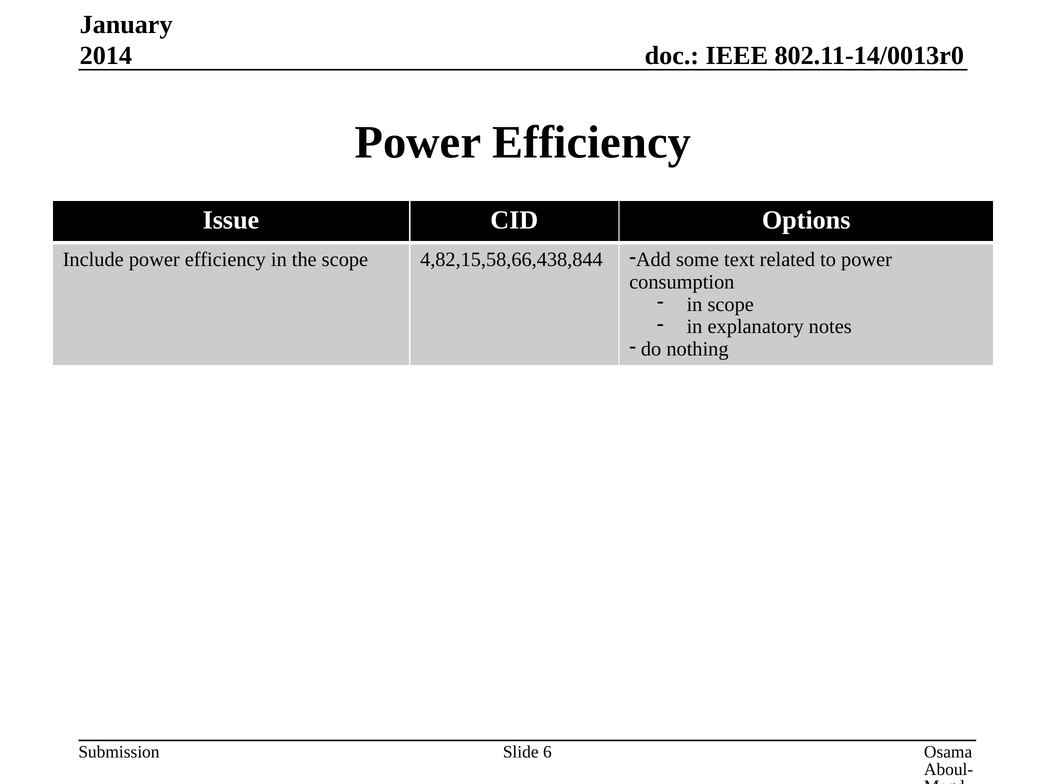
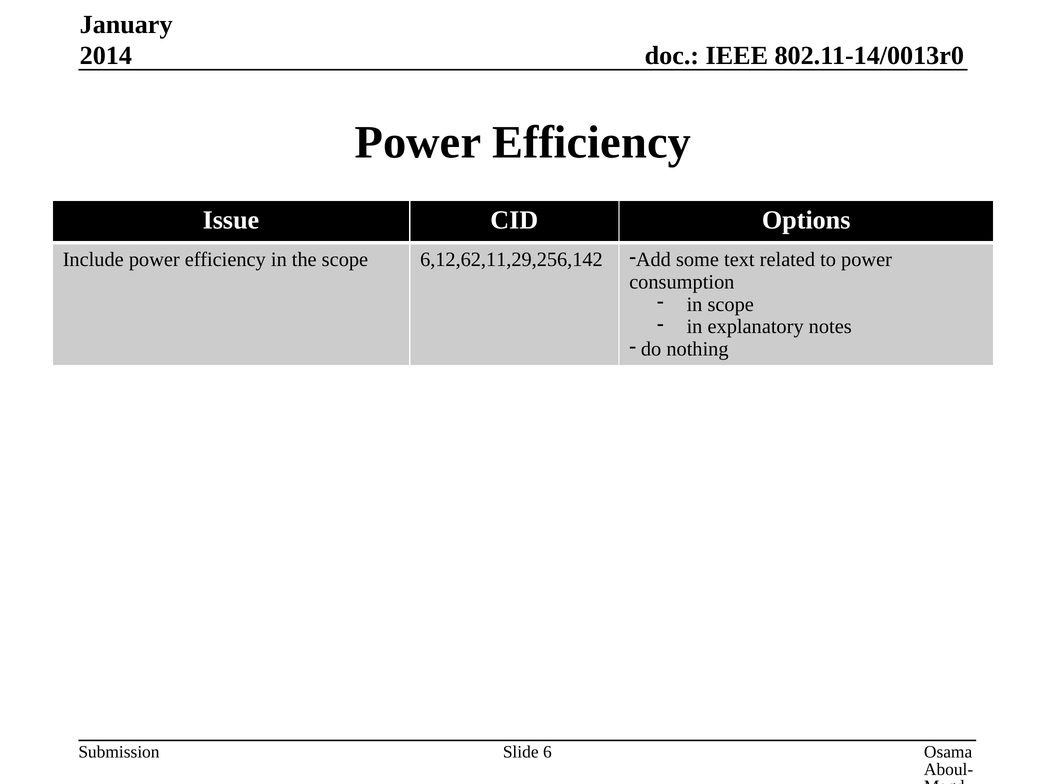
4,82,15,58,66,438,844: 4,82,15,58,66,438,844 -> 6,12,62,11,29,256,142
